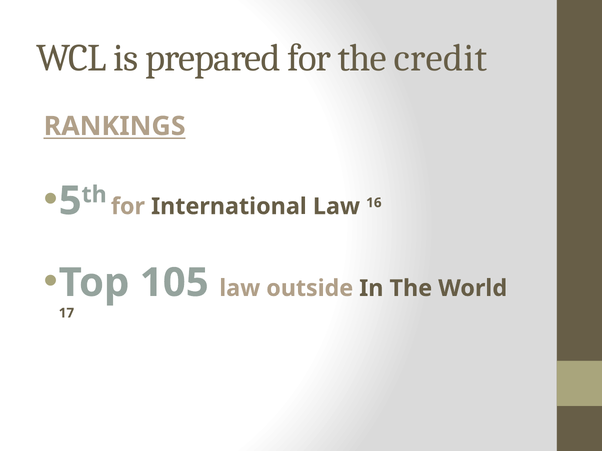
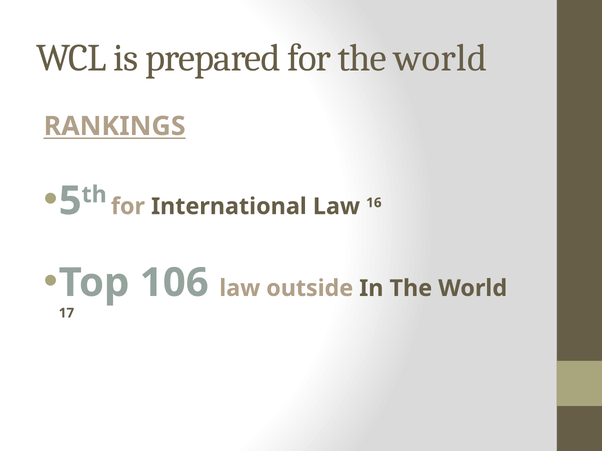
for the credit: credit -> world
105: 105 -> 106
